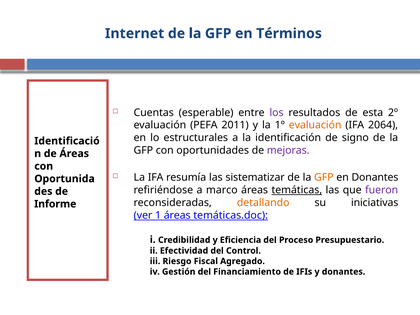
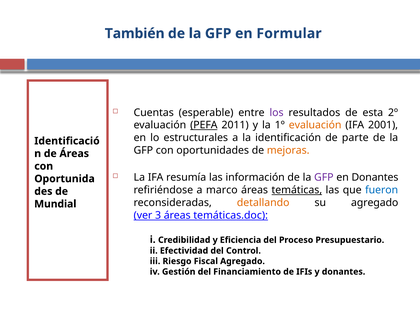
Internet: Internet -> También
Términos: Términos -> Formular
PEFA underline: none -> present
2064: 2064 -> 2001
signo: signo -> parte
mejoras colour: purple -> orange
sistematizar: sistematizar -> información
GFP at (324, 177) colour: orange -> purple
fueron colour: purple -> blue
su iniciativas: iniciativas -> agregado
Informe: Informe -> Mundial
1: 1 -> 3
